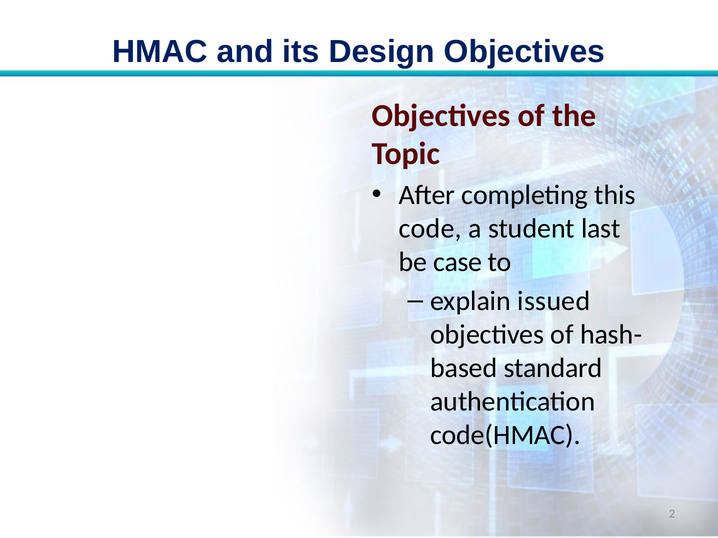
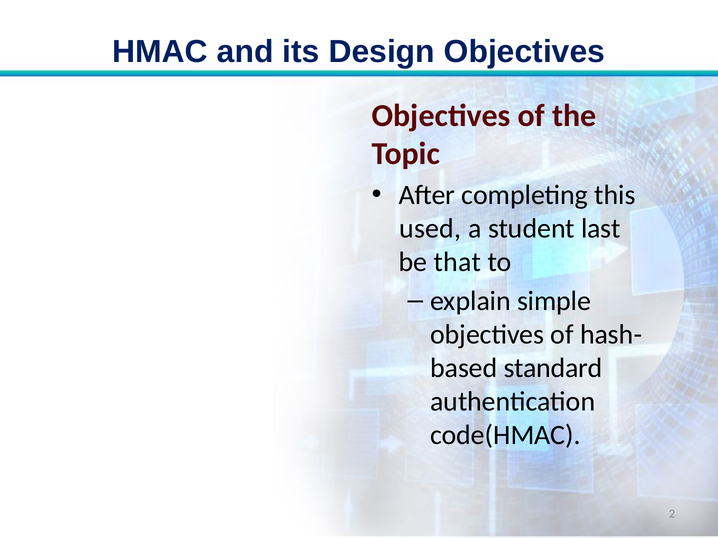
code: code -> used
case: case -> that
issued: issued -> simple
